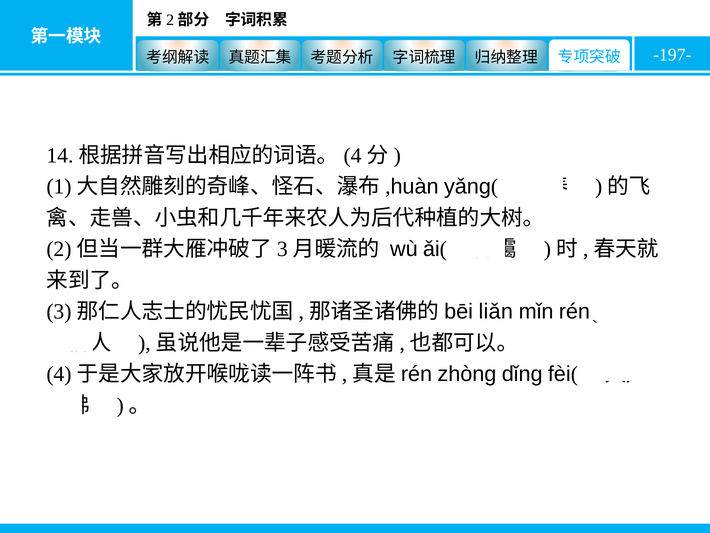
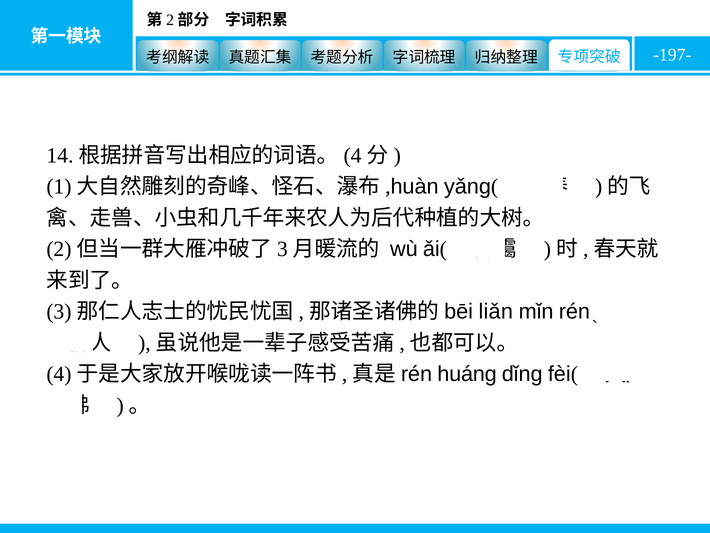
zhòng: zhòng -> huáng
